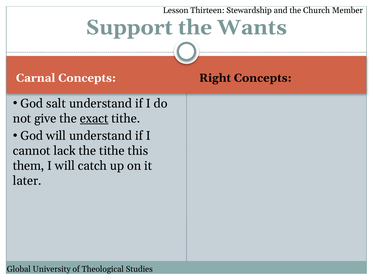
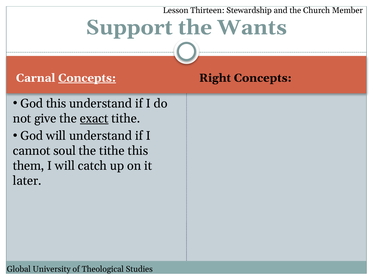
Concepts at (87, 78) underline: none -> present
God salt: salt -> this
lack: lack -> soul
